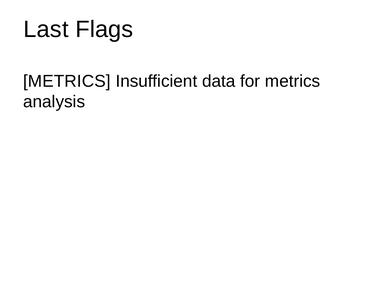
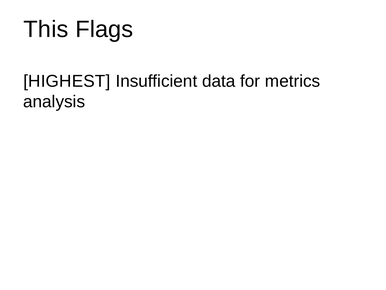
Last: Last -> This
METRICS at (67, 81): METRICS -> HIGHEST
